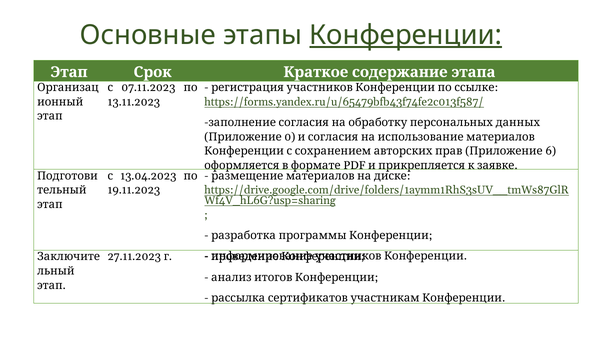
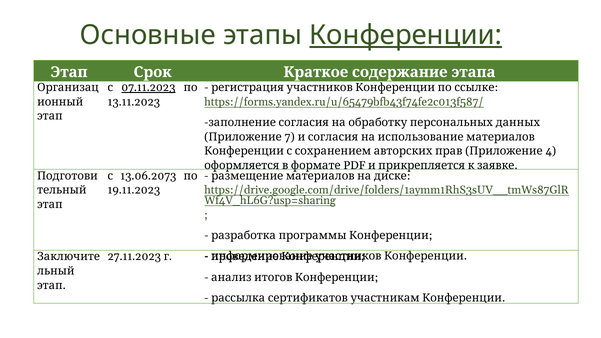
07.11.2023 underline: none -> present
0: 0 -> 7
6: 6 -> 4
13.04.2023: 13.04.2023 -> 13.06.2073
